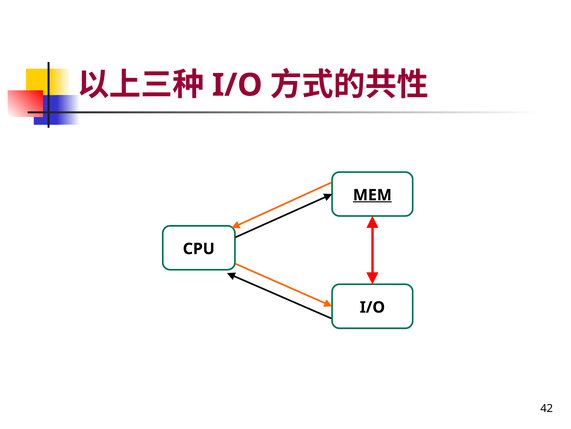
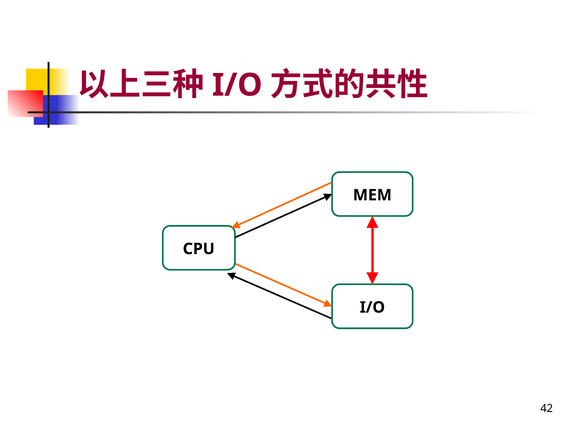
MEM underline: present -> none
